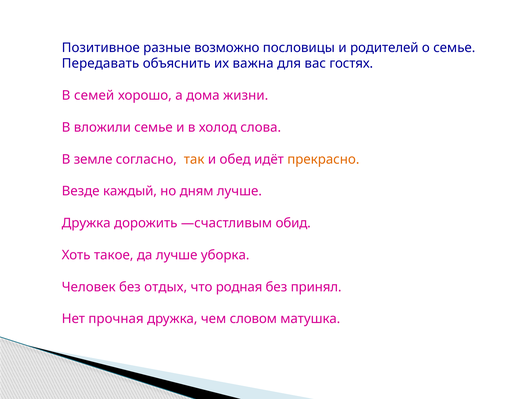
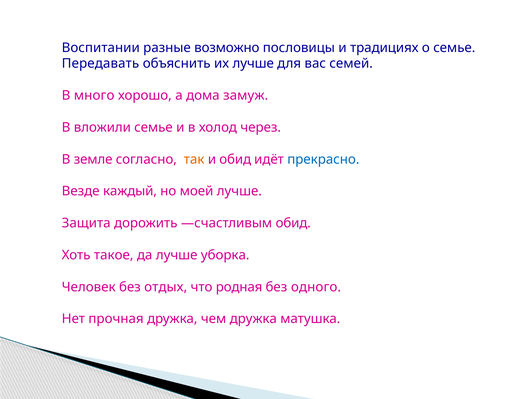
Позитивное: Позитивное -> Воспитании
родителей: родителей -> традициях
их важна: важна -> лучше
гостях: гостях -> семей
семей: семей -> много
жизни: жизни -> замуж
слова: слова -> через
и обед: обед -> обид
прекрасно colour: orange -> blue
дням: дням -> моей
Дружка at (86, 223): Дружка -> Защита
принял: принял -> одного
чем словом: словом -> дружка
